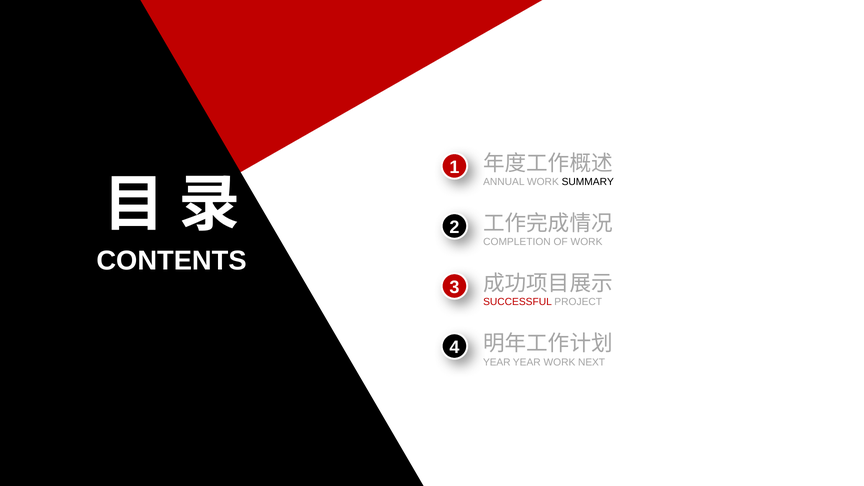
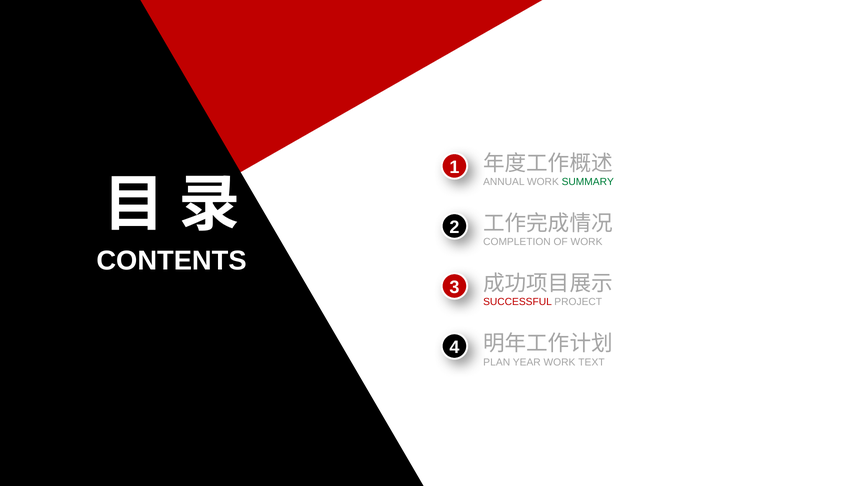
SUMMARY colour: black -> green
YEAR at (497, 362): YEAR -> PLAN
NEXT: NEXT -> TEXT
